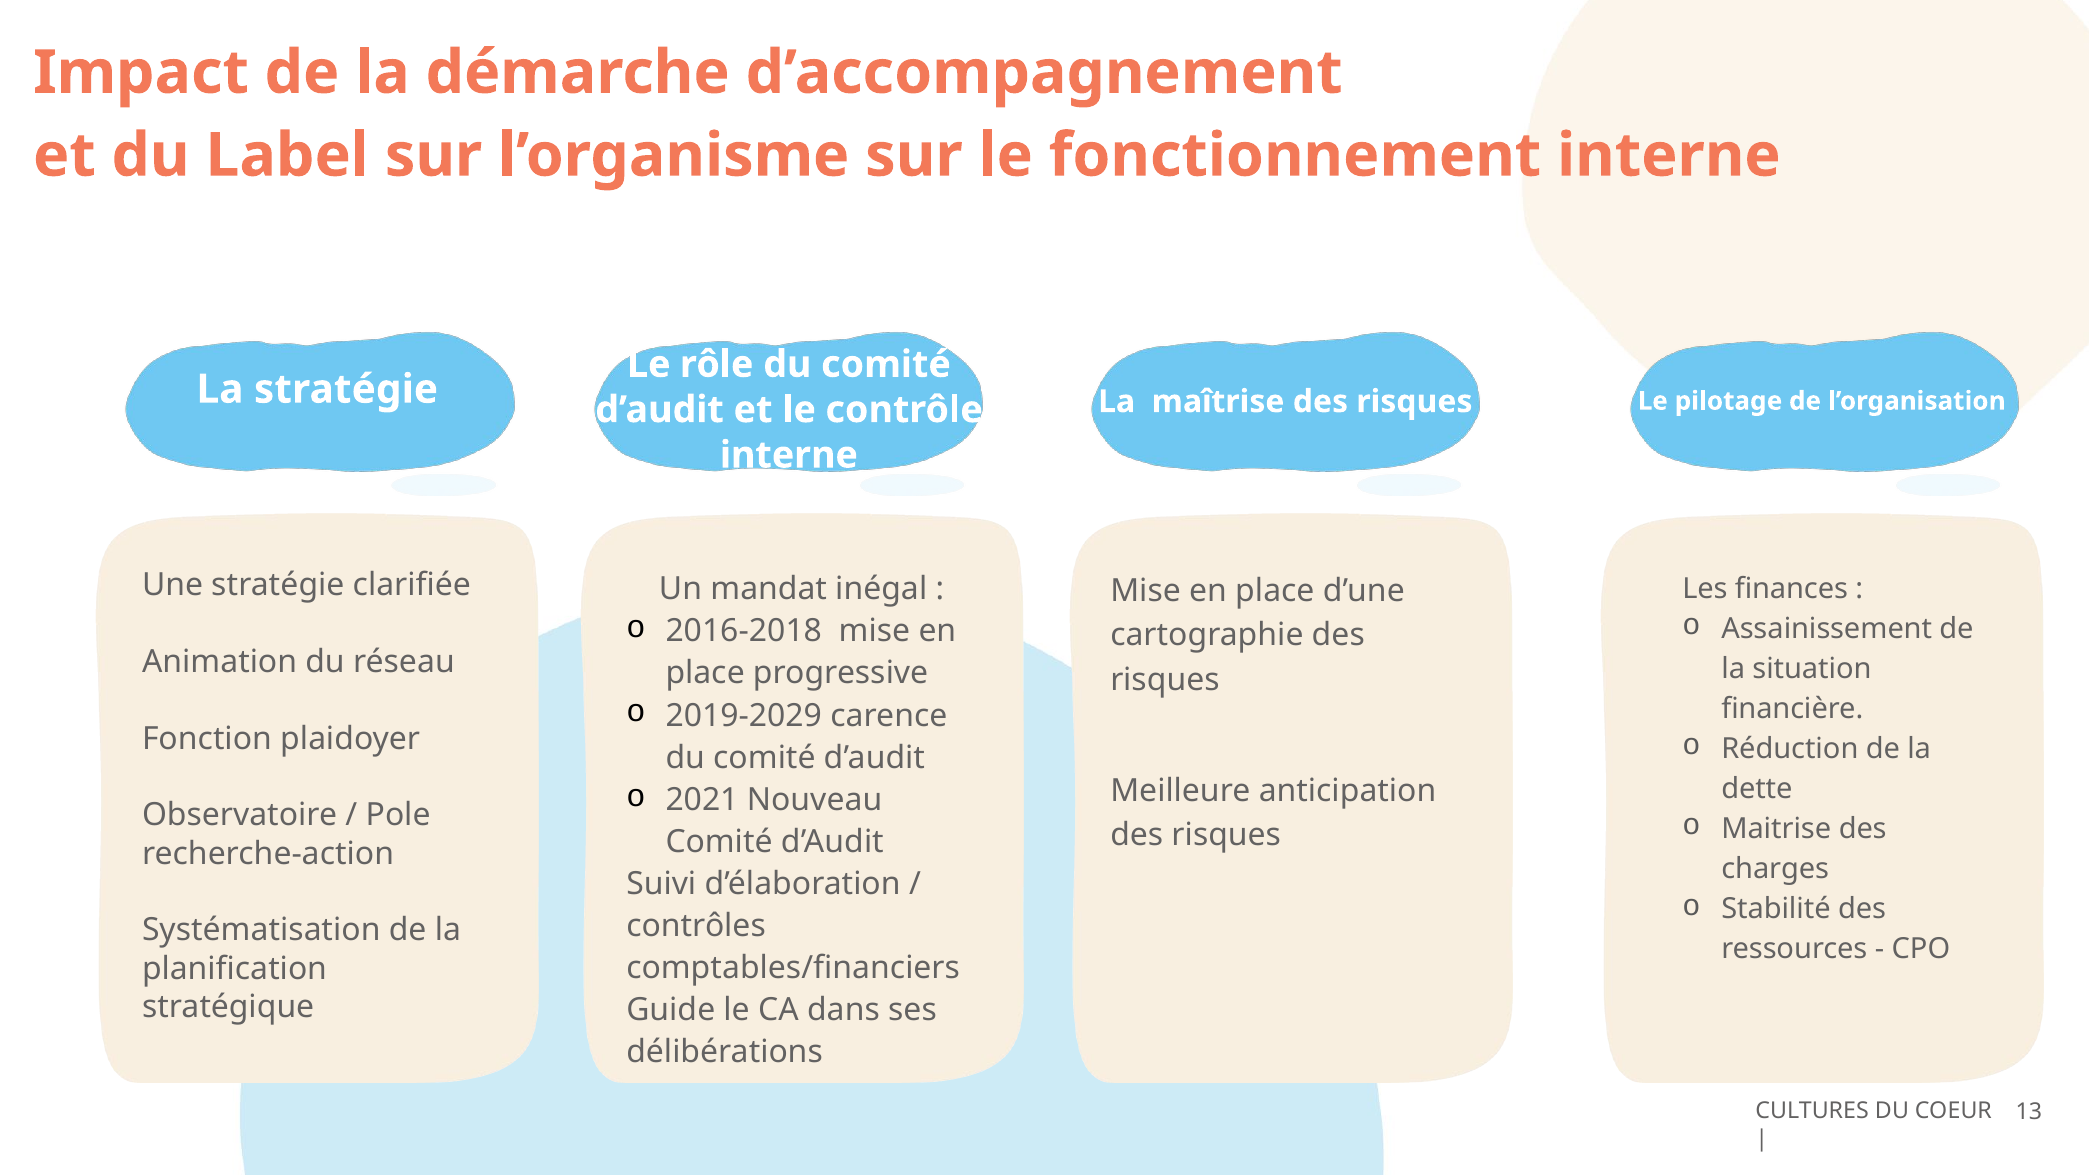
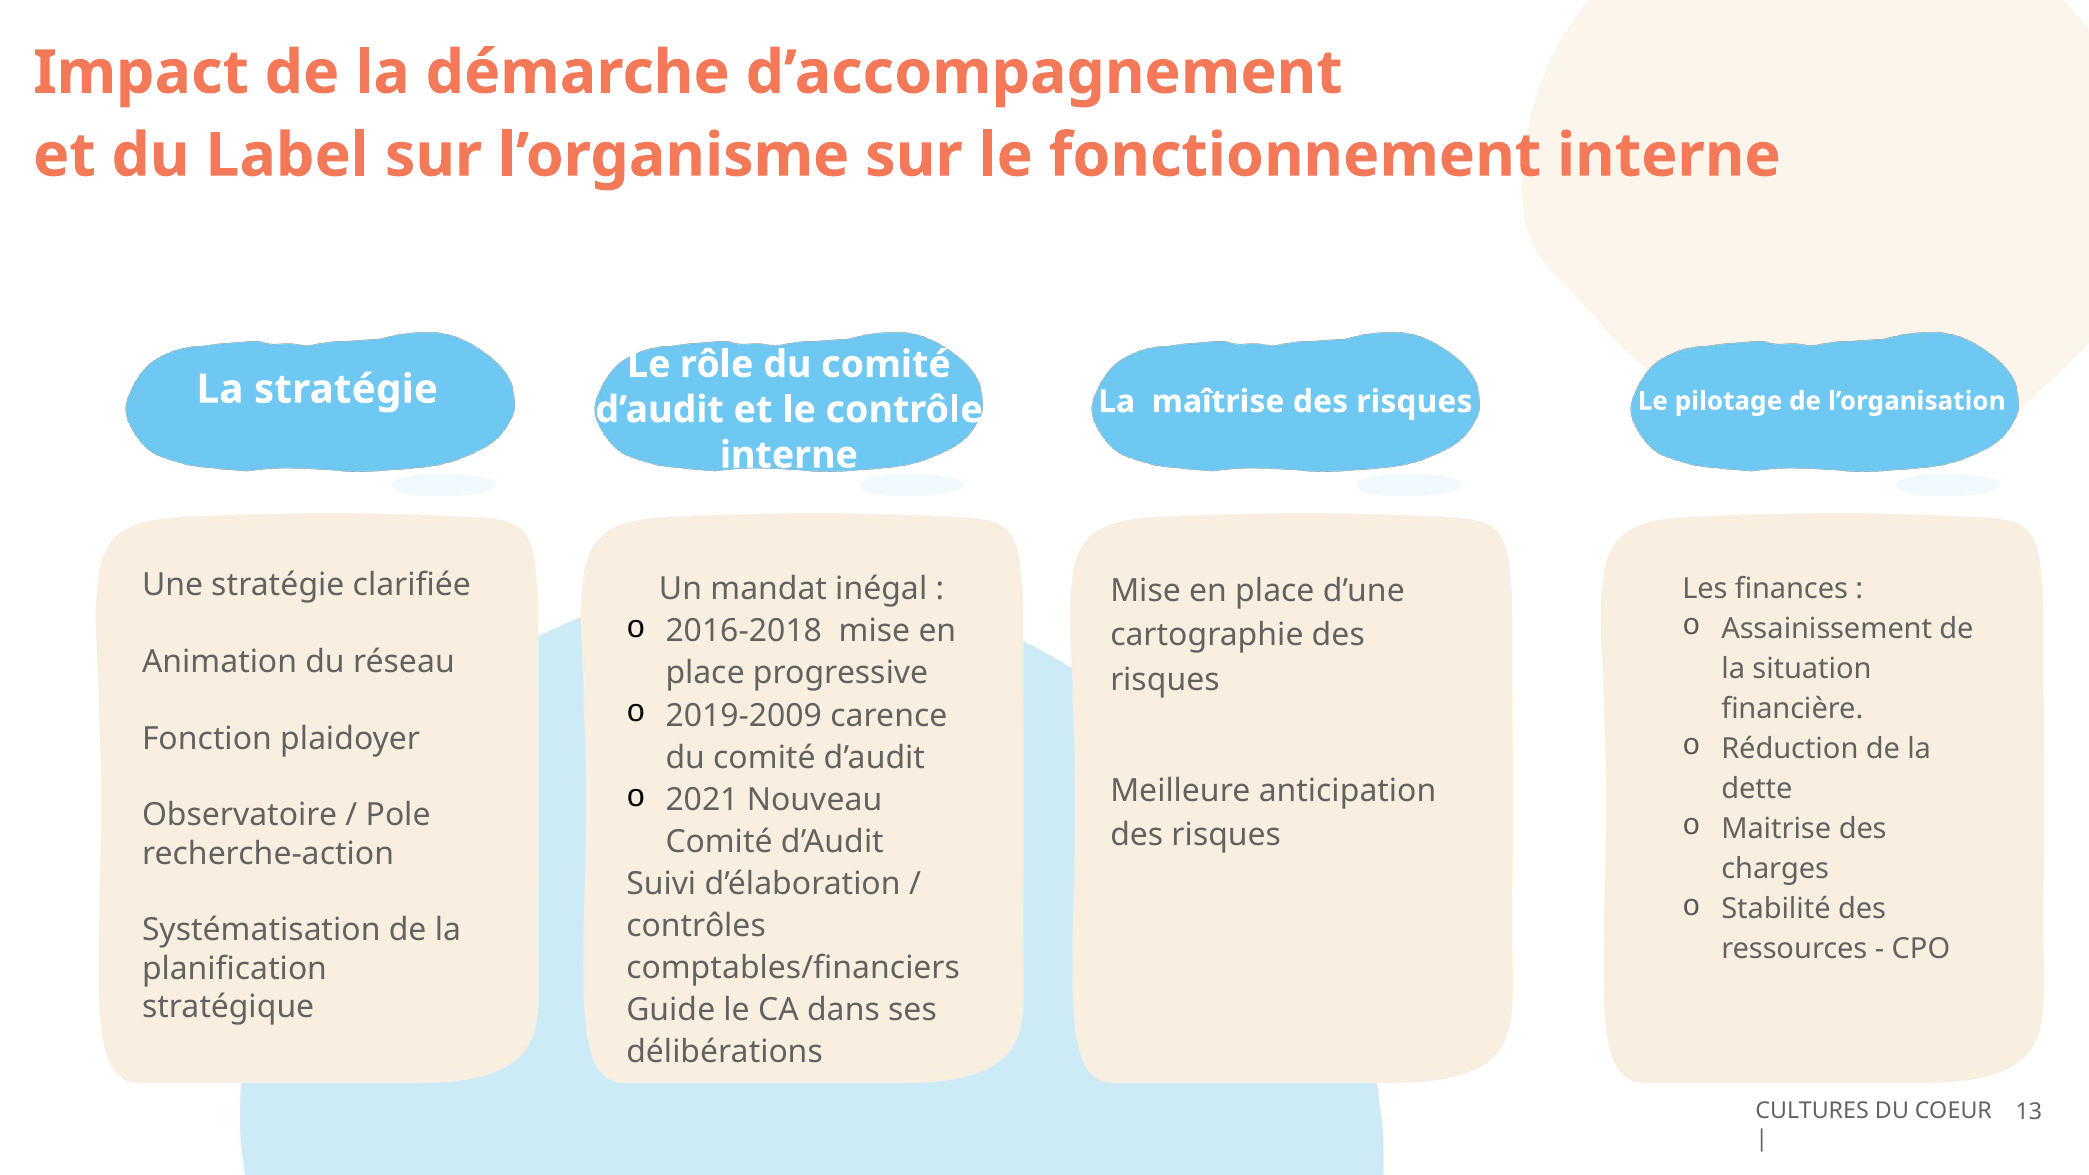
2019-2029: 2019-2029 -> 2019-2009
